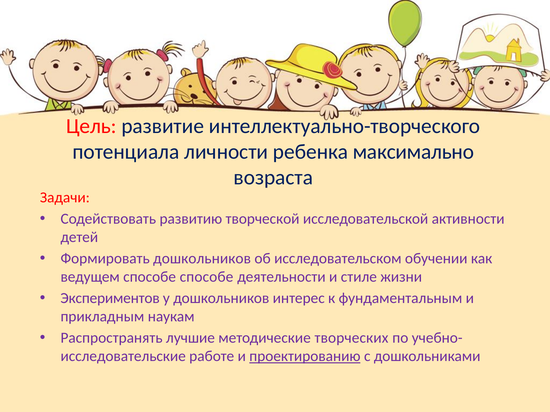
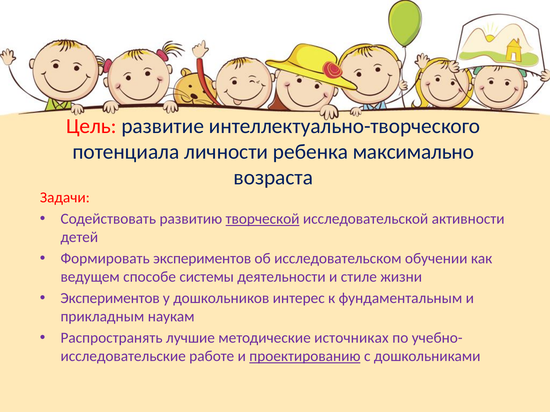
творческой underline: none -> present
Формировать дошкольников: дошкольников -> экспериментов
способе способе: способе -> системы
творческих: творческих -> источниках
